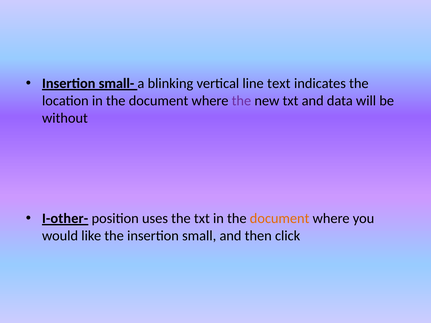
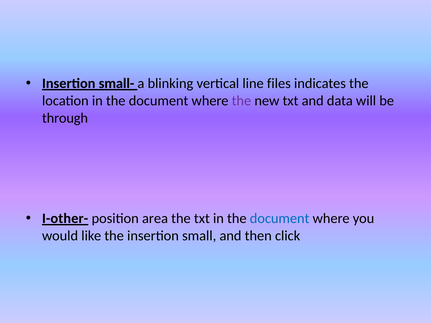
text: text -> files
without: without -> through
uses: uses -> area
document at (280, 219) colour: orange -> blue
